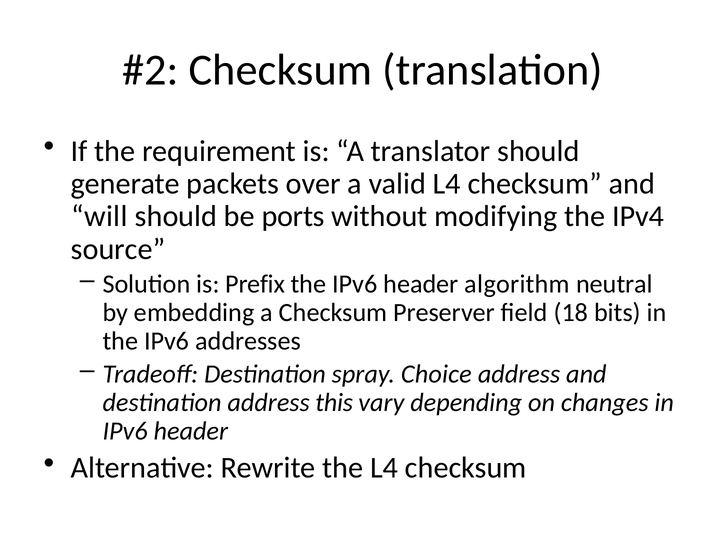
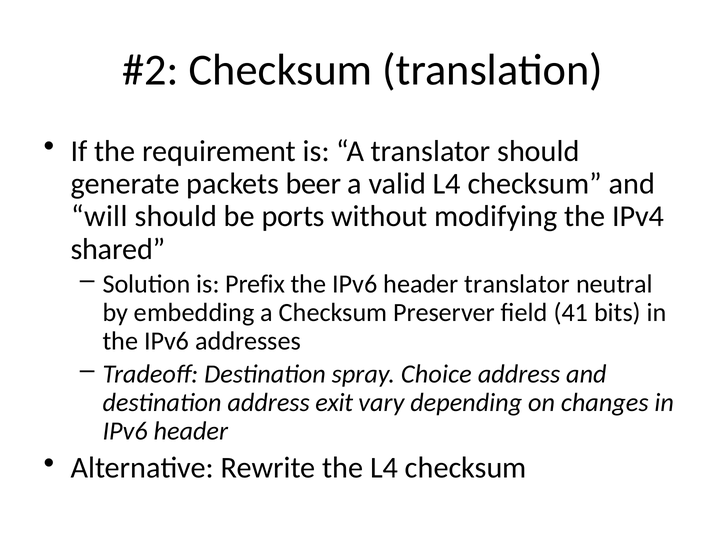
over: over -> beer
source: source -> shared
header algorithm: algorithm -> translator
18: 18 -> 41
this: this -> exit
